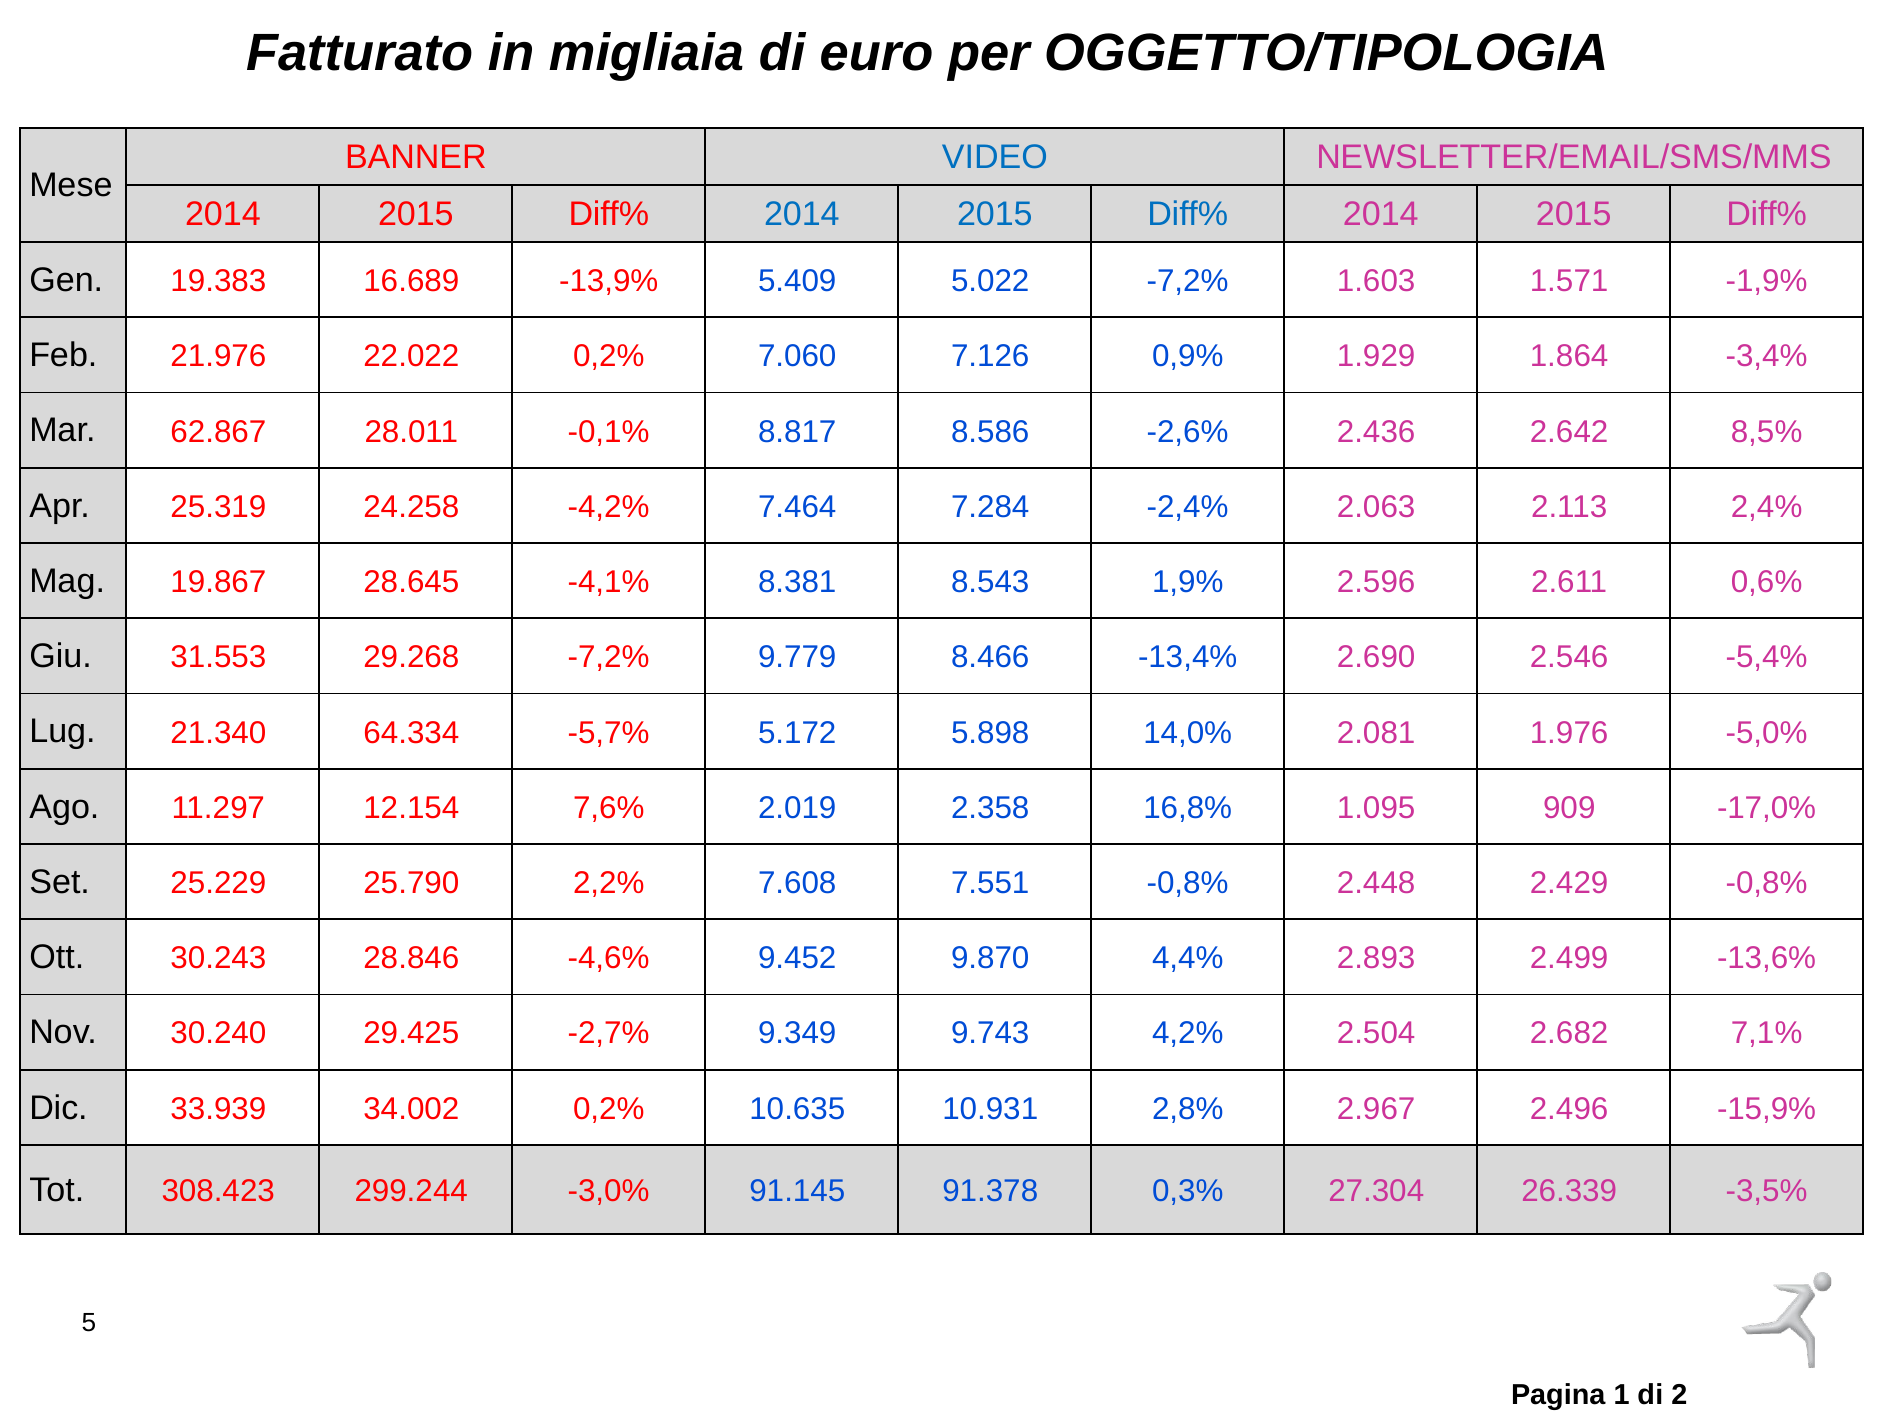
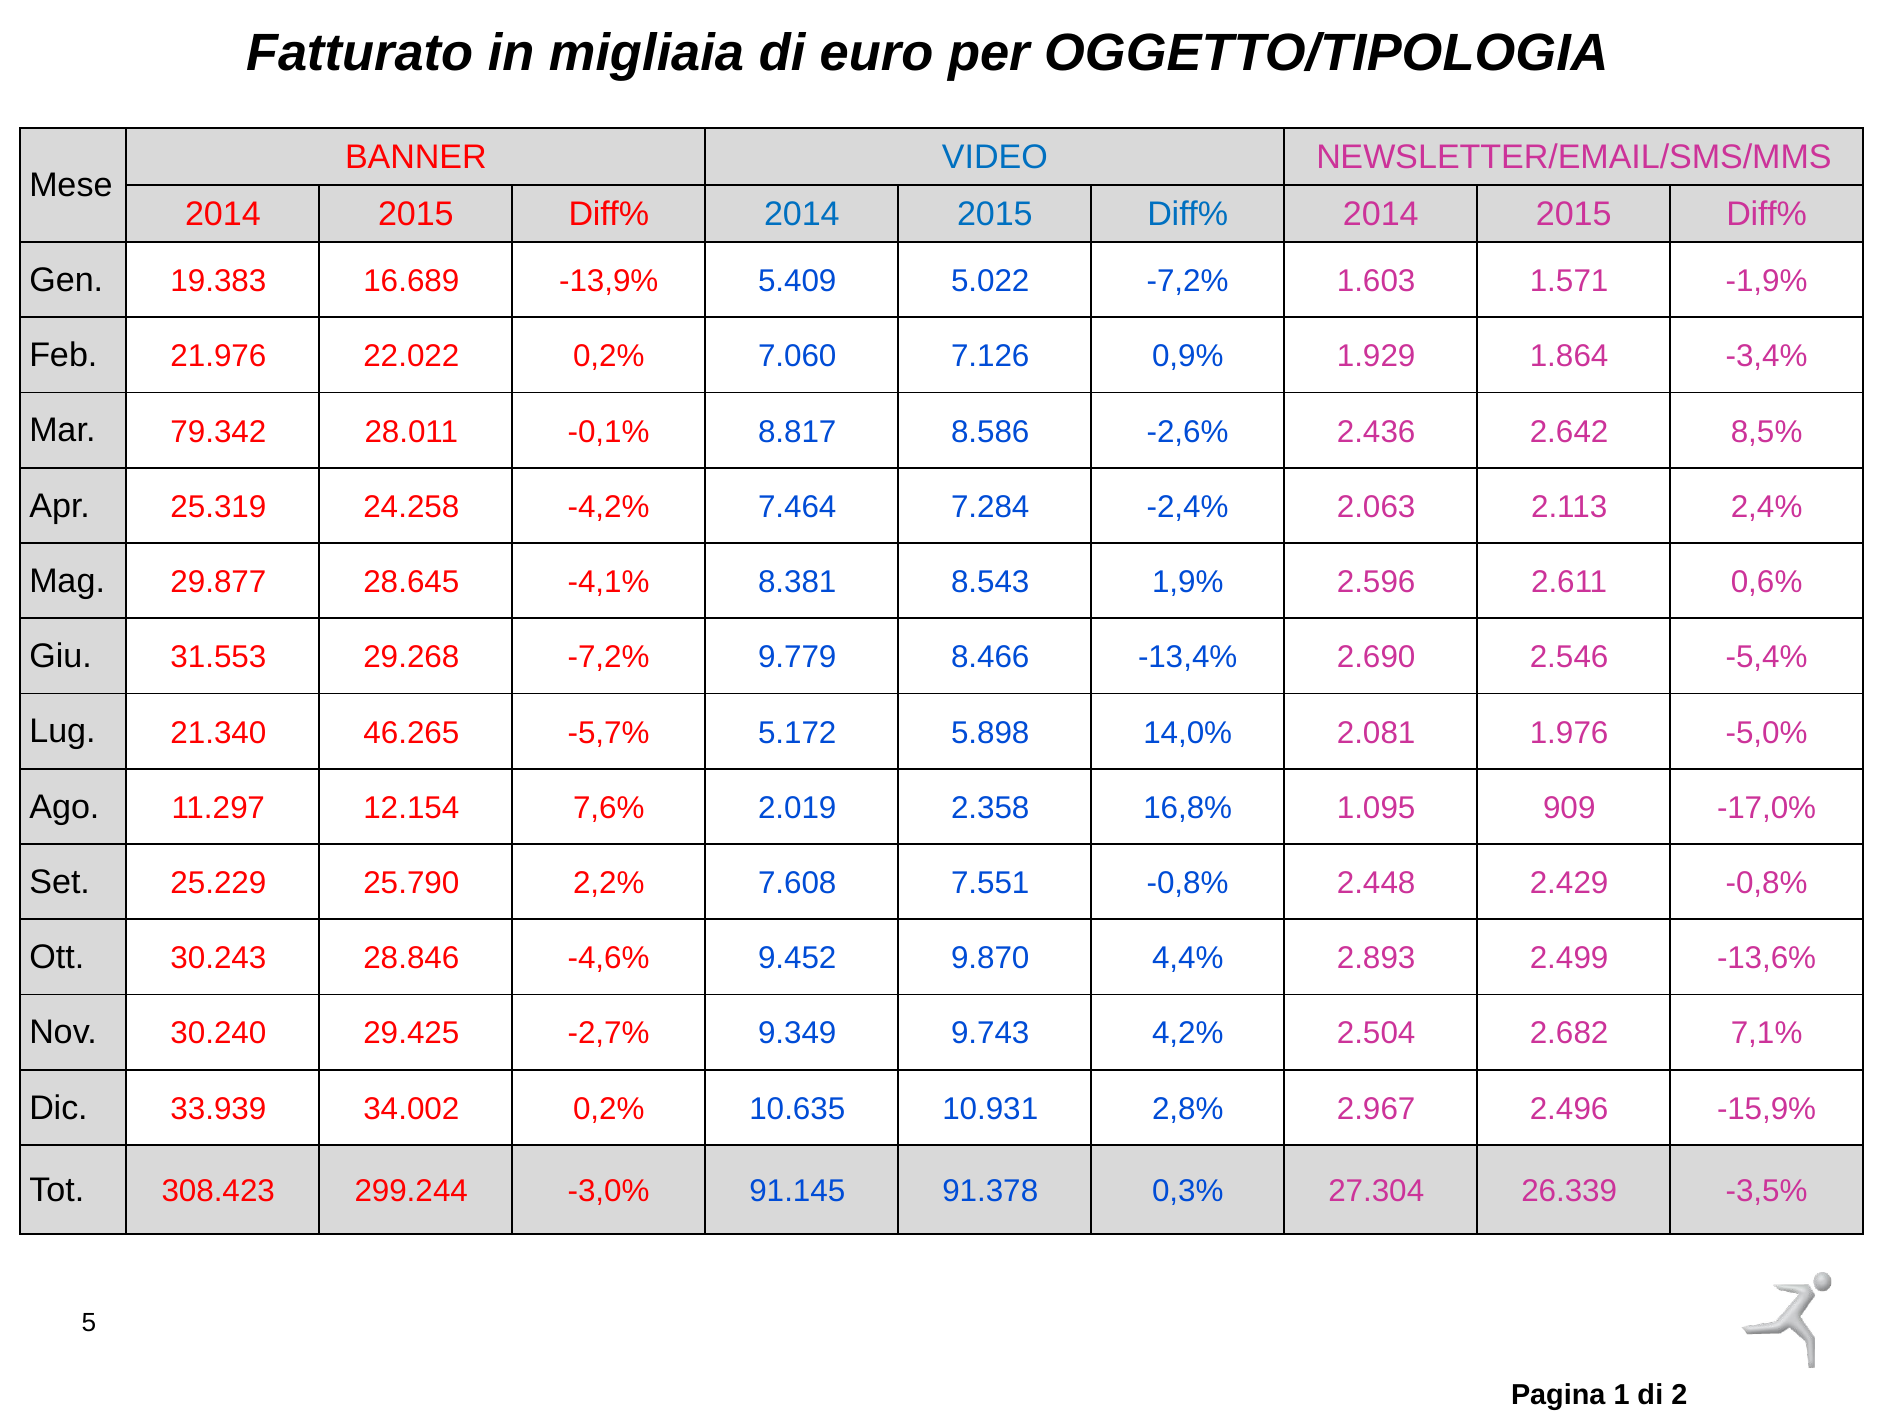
62.867: 62.867 -> 79.342
19.867: 19.867 -> 29.877
64.334: 64.334 -> 46.265
